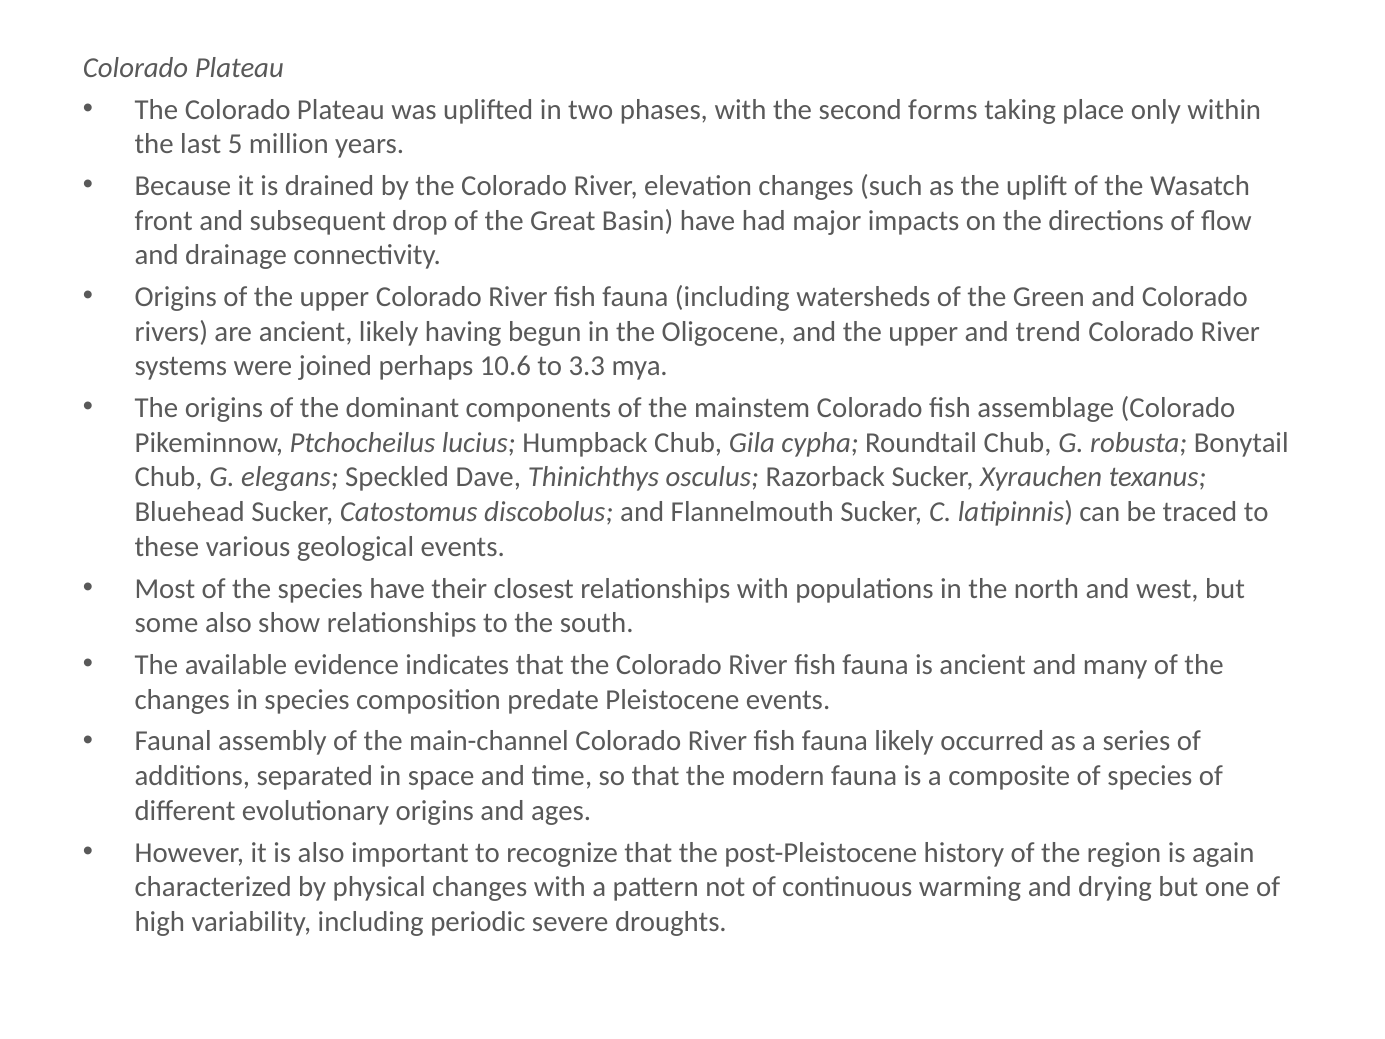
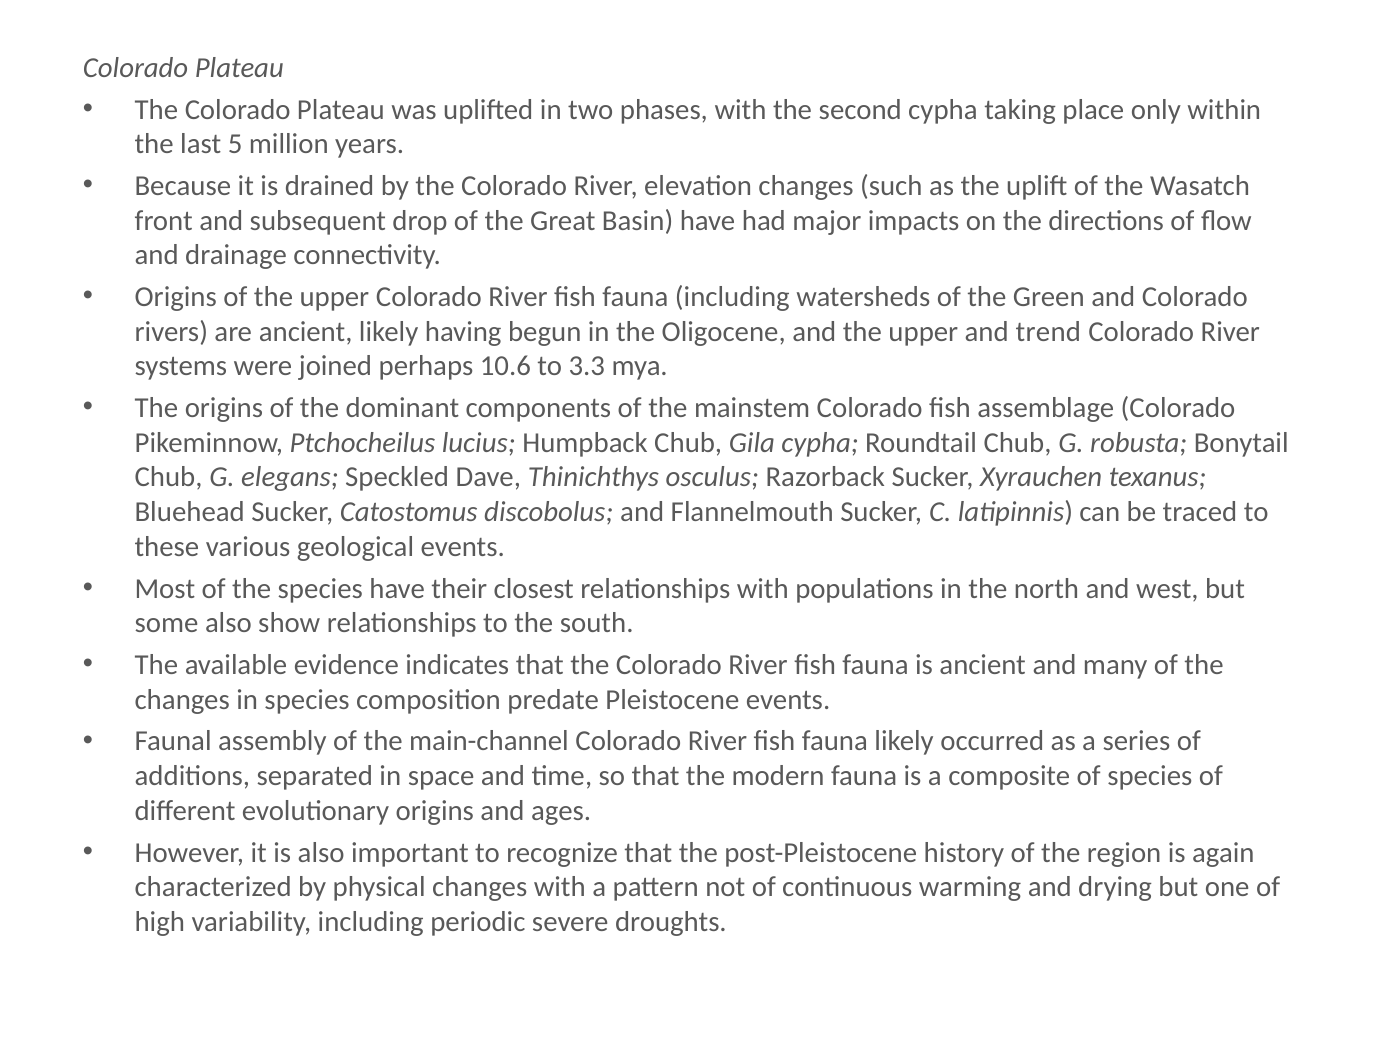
second forms: forms -> cypha
